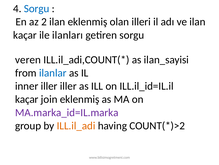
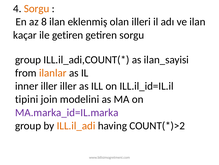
Sorgu at (37, 9) colour: blue -> orange
2: 2 -> 8
ile ilanları: ilanları -> getiren
veren at (28, 59): veren -> group
ilanlar colour: blue -> orange
kaçar at (27, 99): kaçar -> tipini
join eklenmiş: eklenmiş -> modelini
